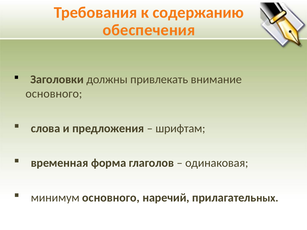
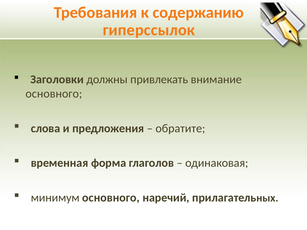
обеспечения: обеспечения -> гиперссылок
шрифтам: шрифтам -> обратите
